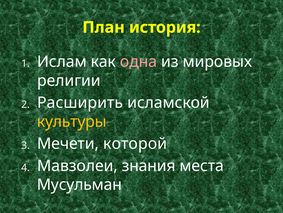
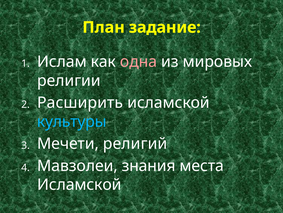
история: история -> задание
культуры colour: yellow -> light blue
которой: которой -> религий
Мусульман at (79, 184): Мусульман -> Исламской
